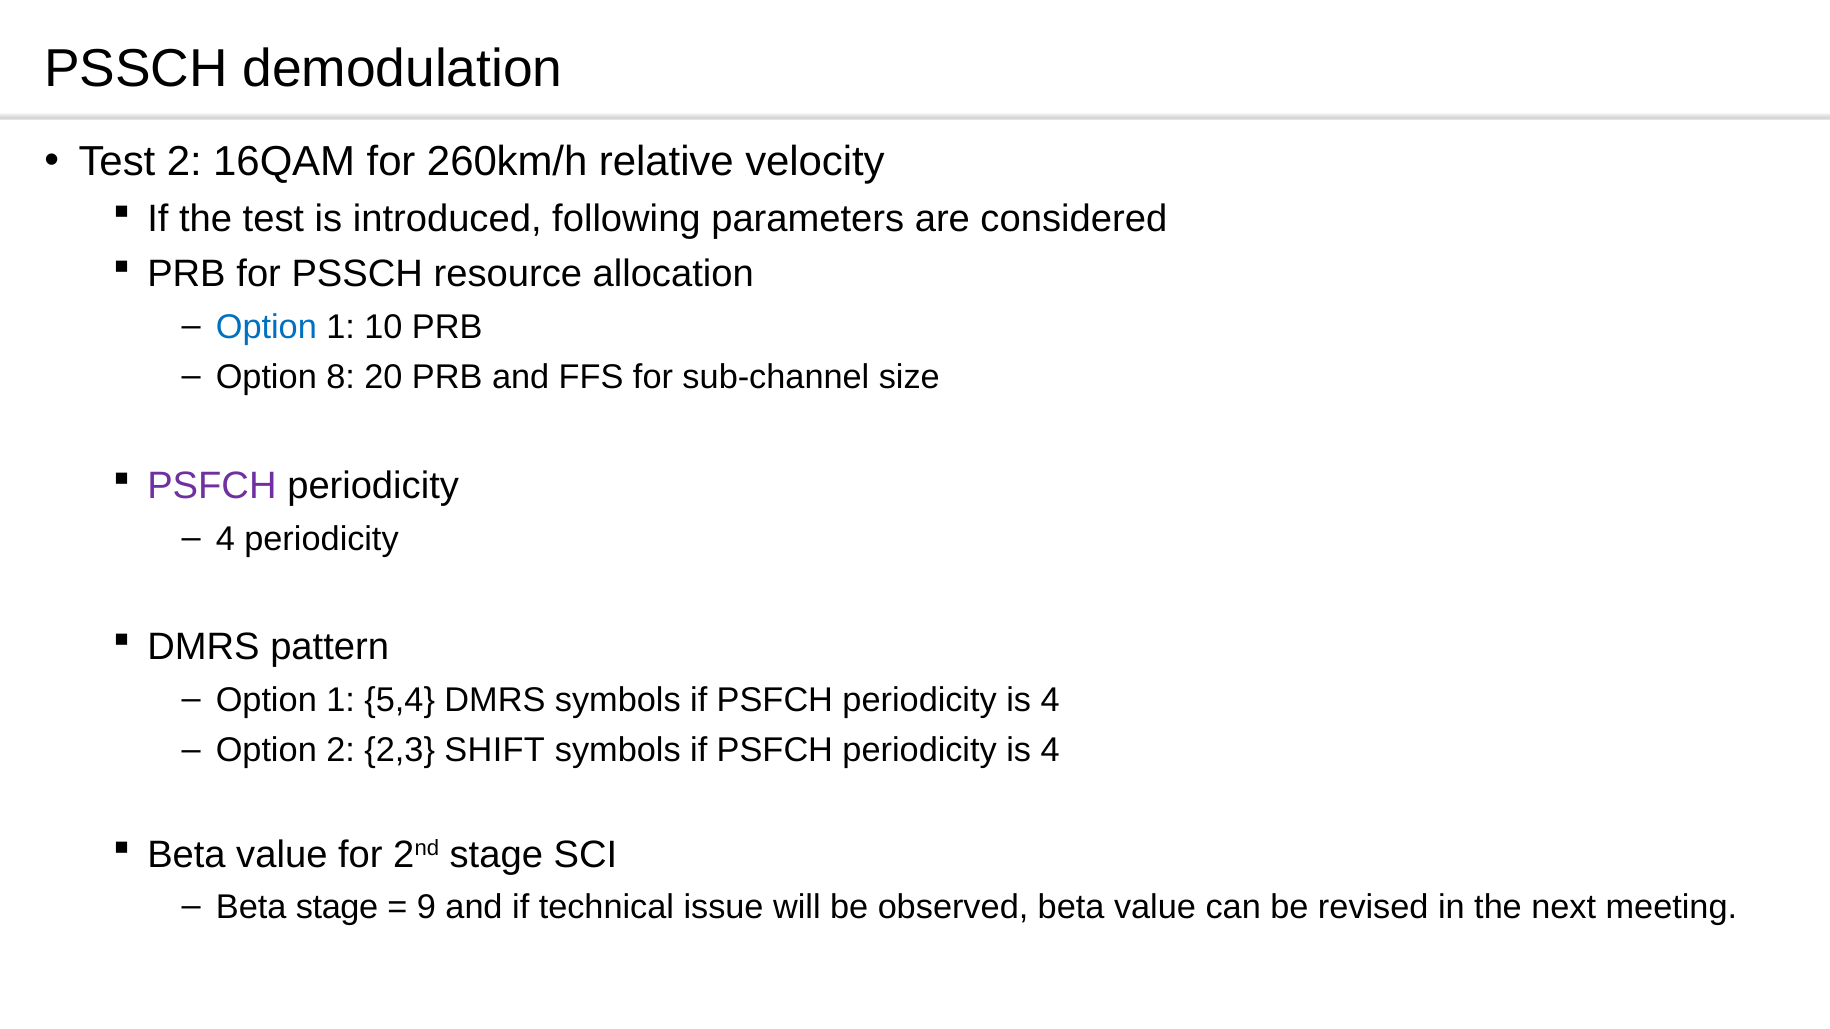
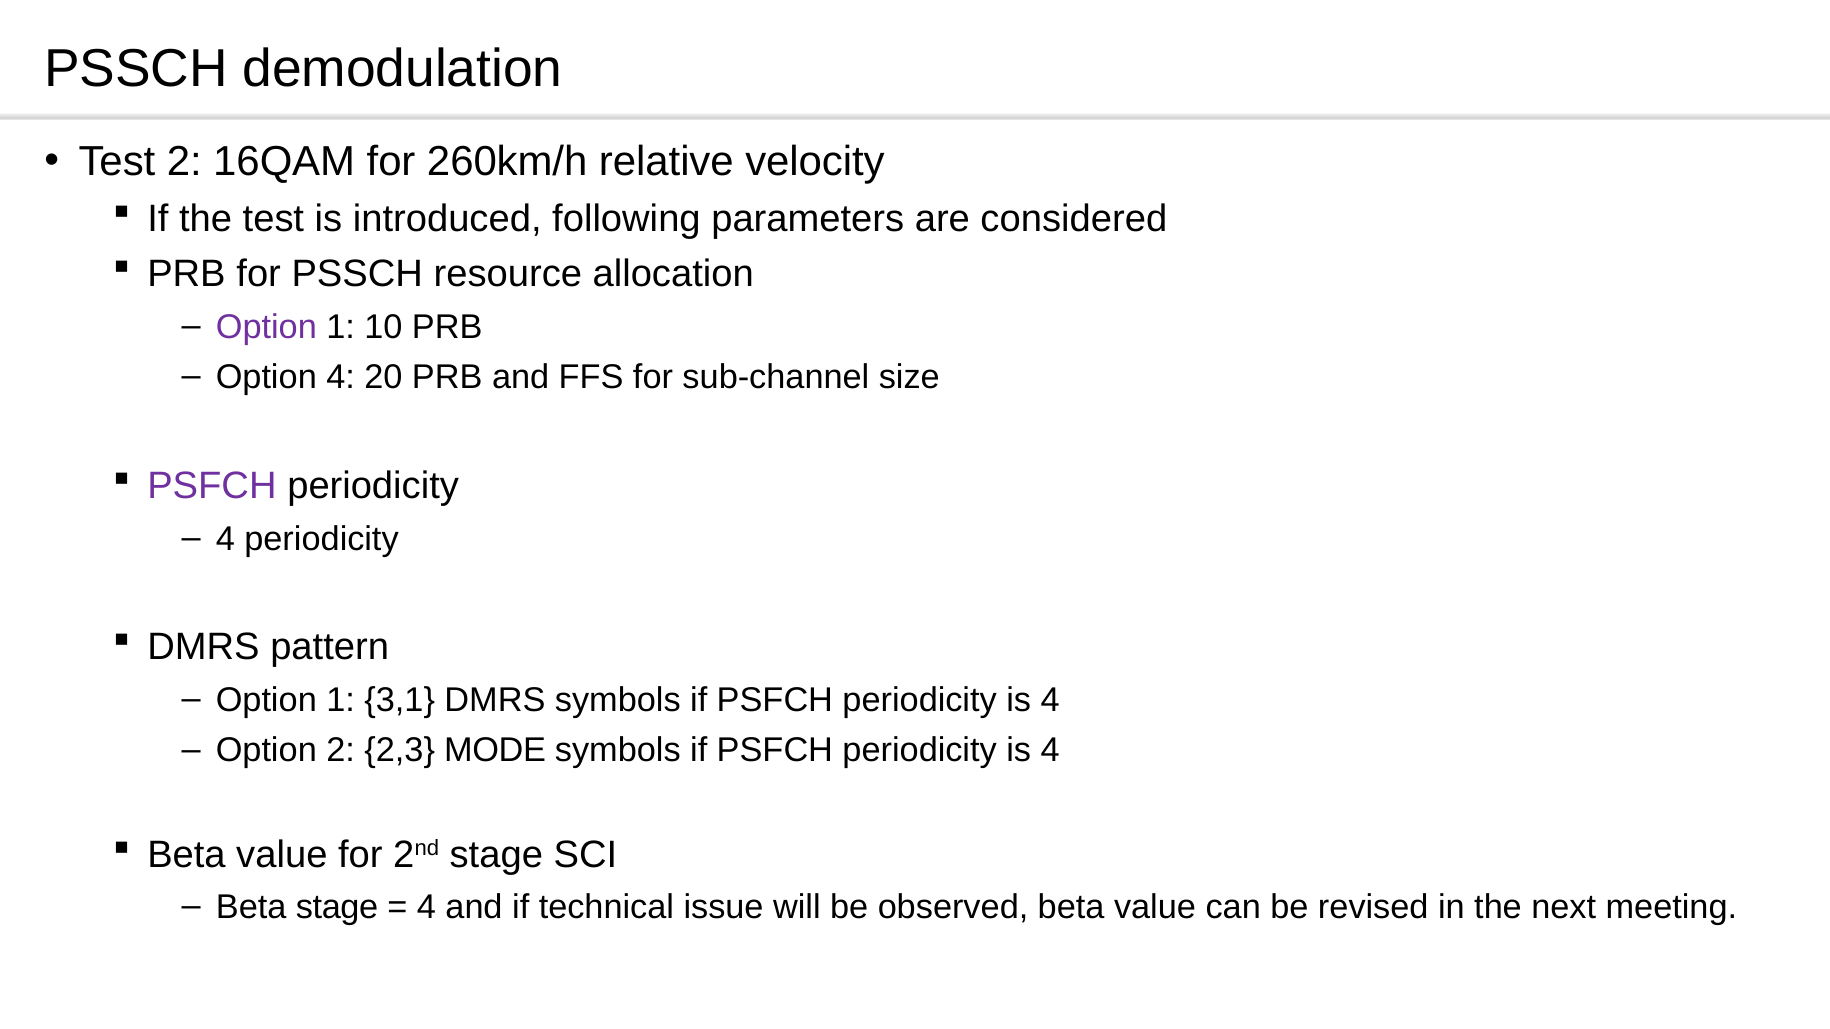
Option at (266, 327) colour: blue -> purple
Option 8: 8 -> 4
5,4: 5,4 -> 3,1
SHIFT: SHIFT -> MODE
9 at (426, 908): 9 -> 4
